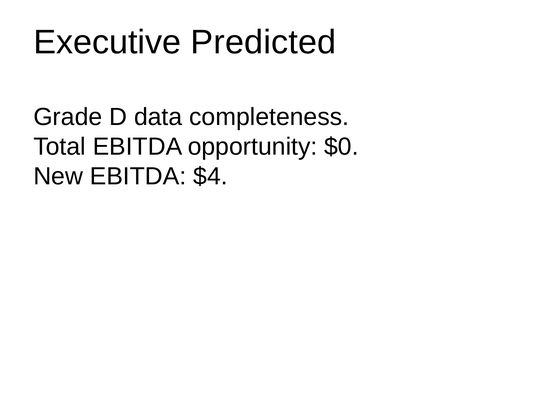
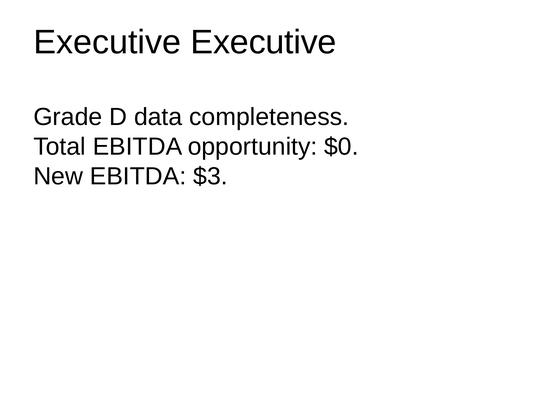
Executive Predicted: Predicted -> Executive
$4: $4 -> $3
